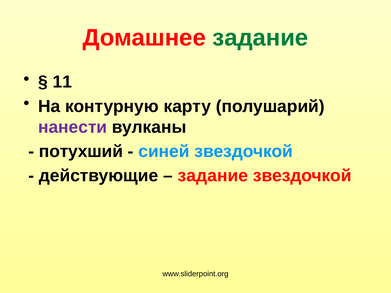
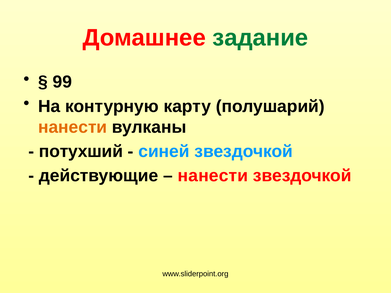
11: 11 -> 99
нанести at (73, 127) colour: purple -> orange
задание at (213, 176): задание -> нанести
